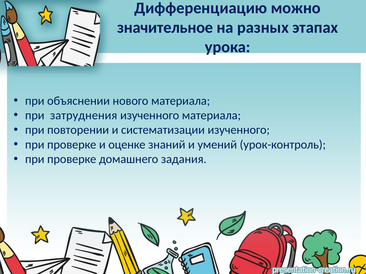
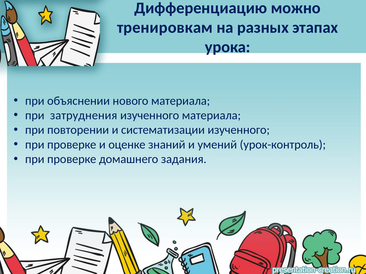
значительное: значительное -> тренировкам
